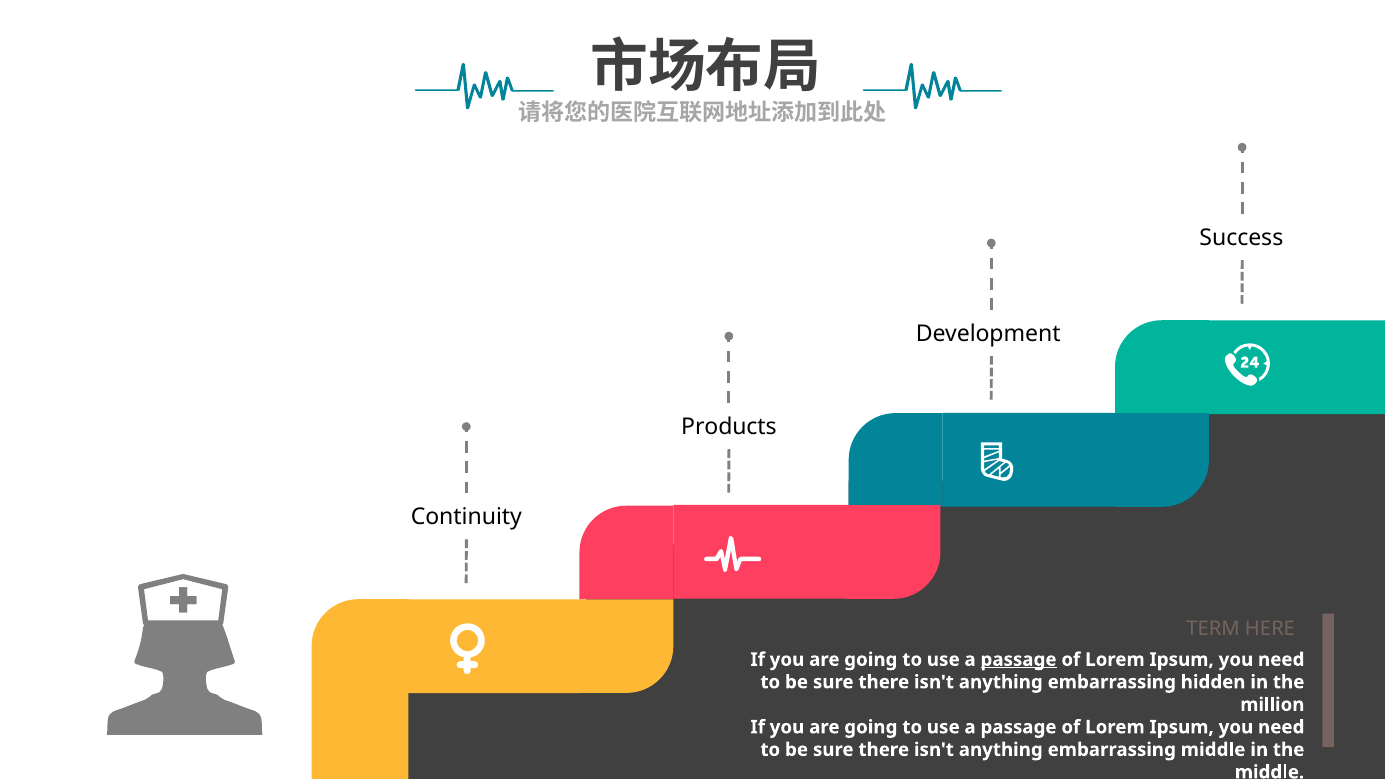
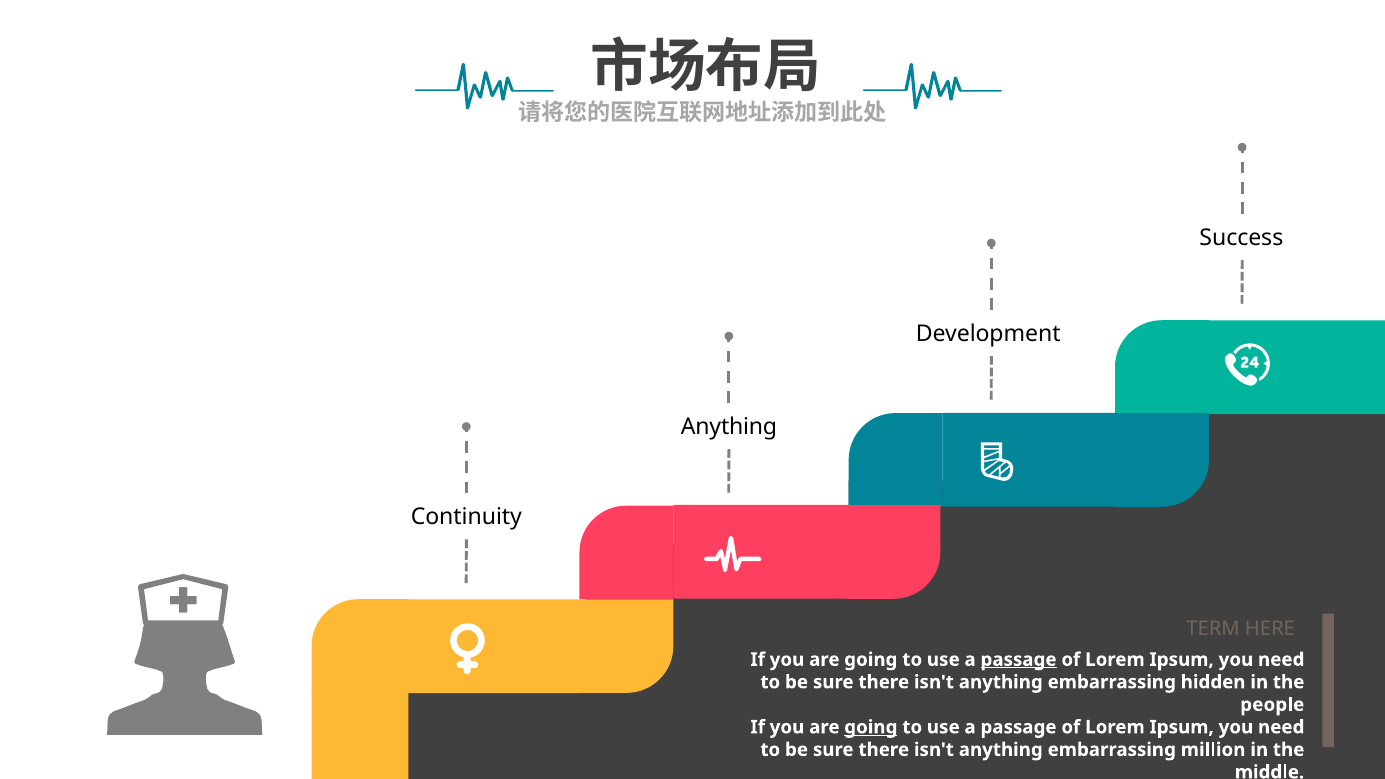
Products at (729, 427): Products -> Anything
million: million -> people
going at (871, 727) underline: none -> present
embarrassing middle: middle -> million
